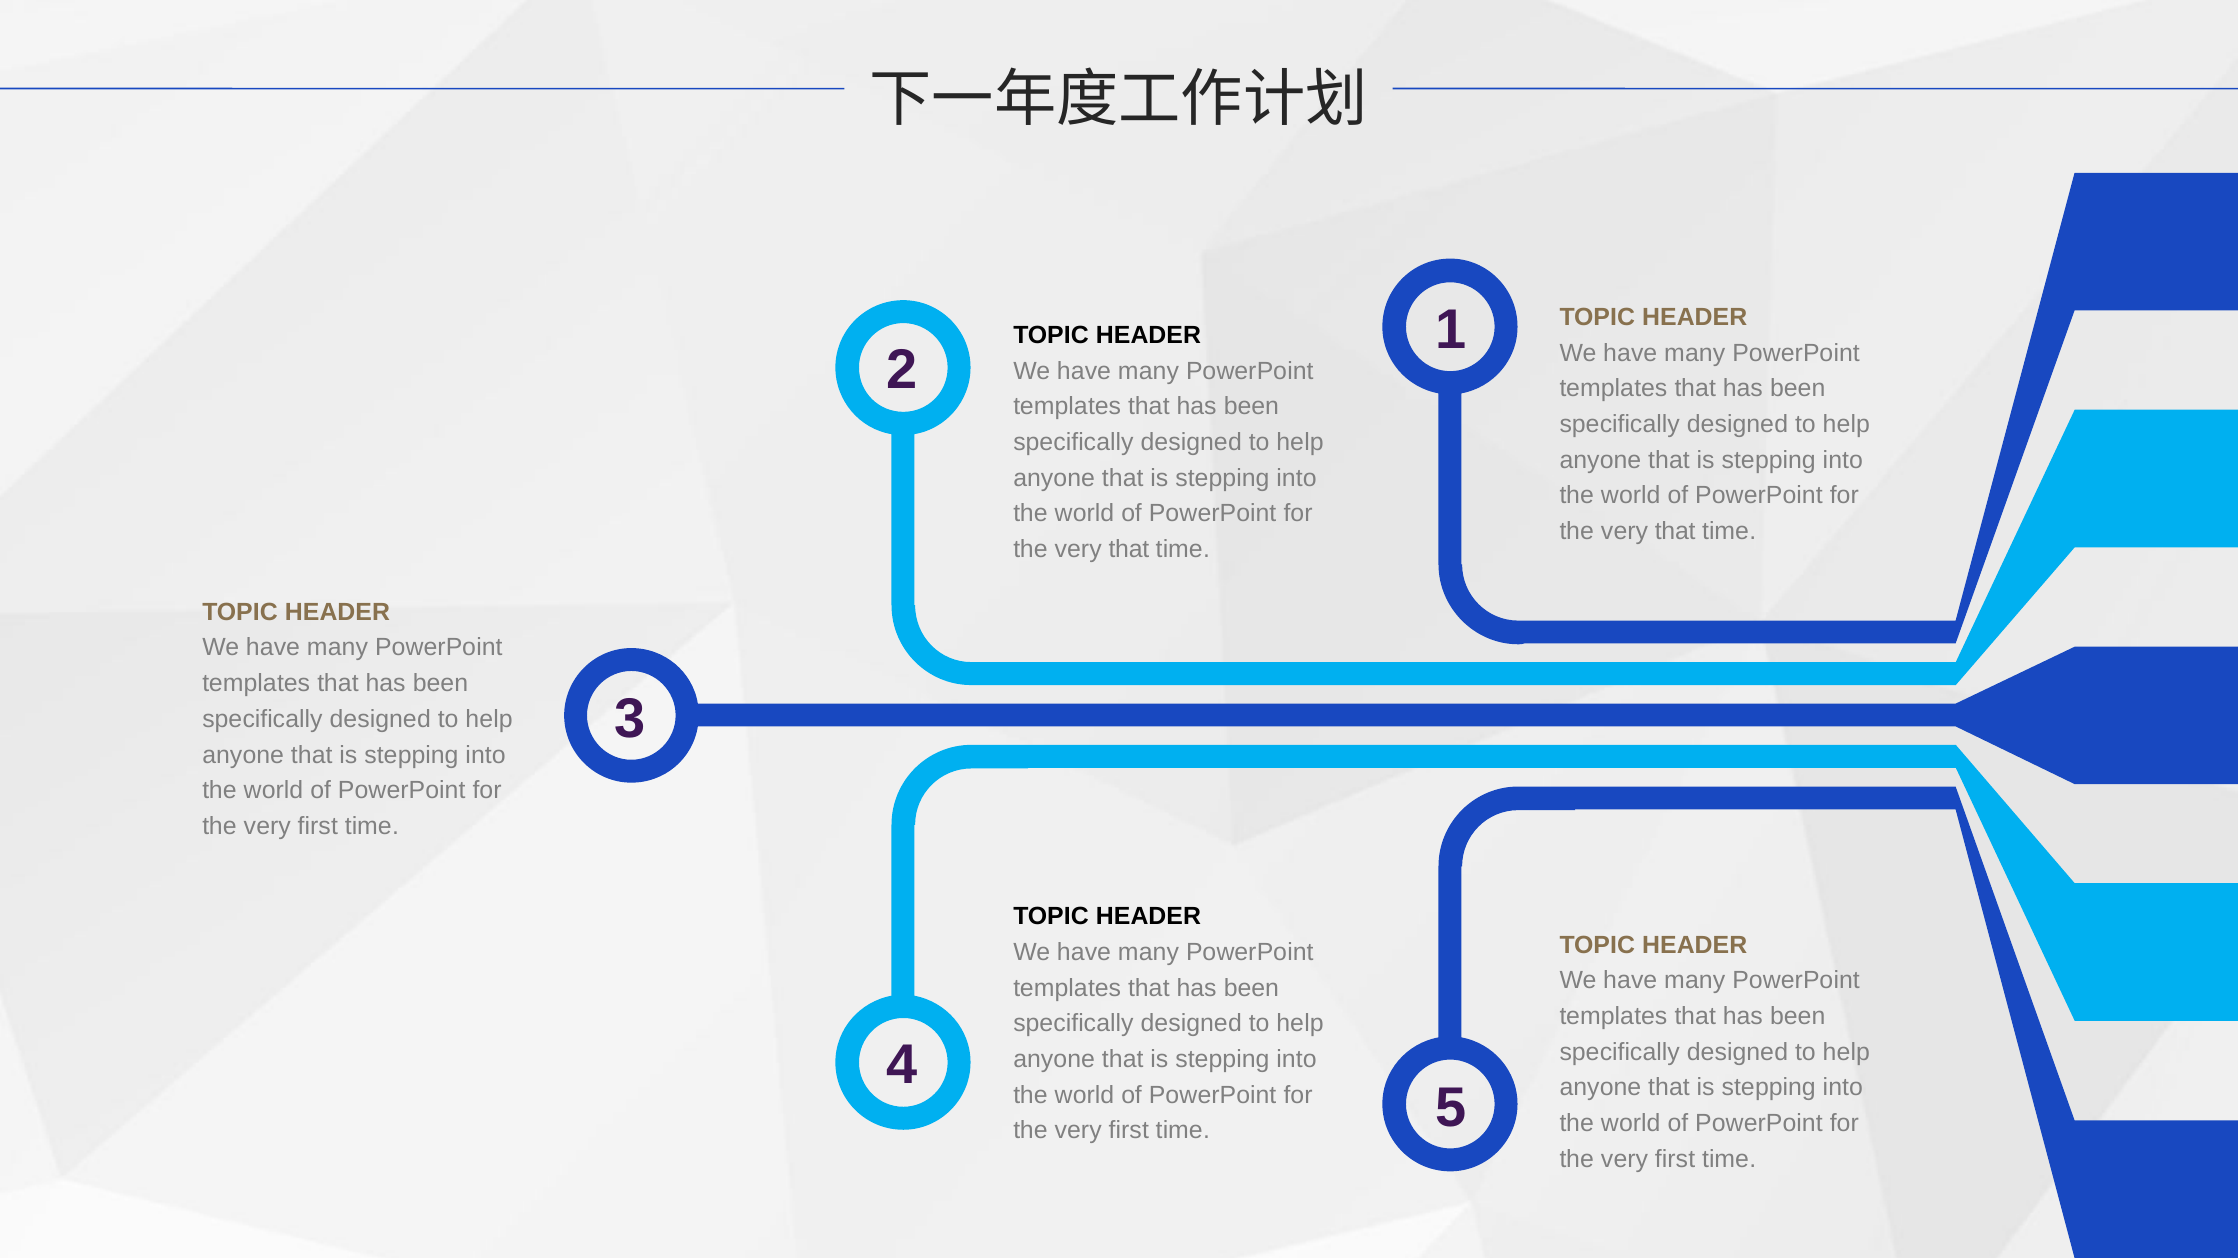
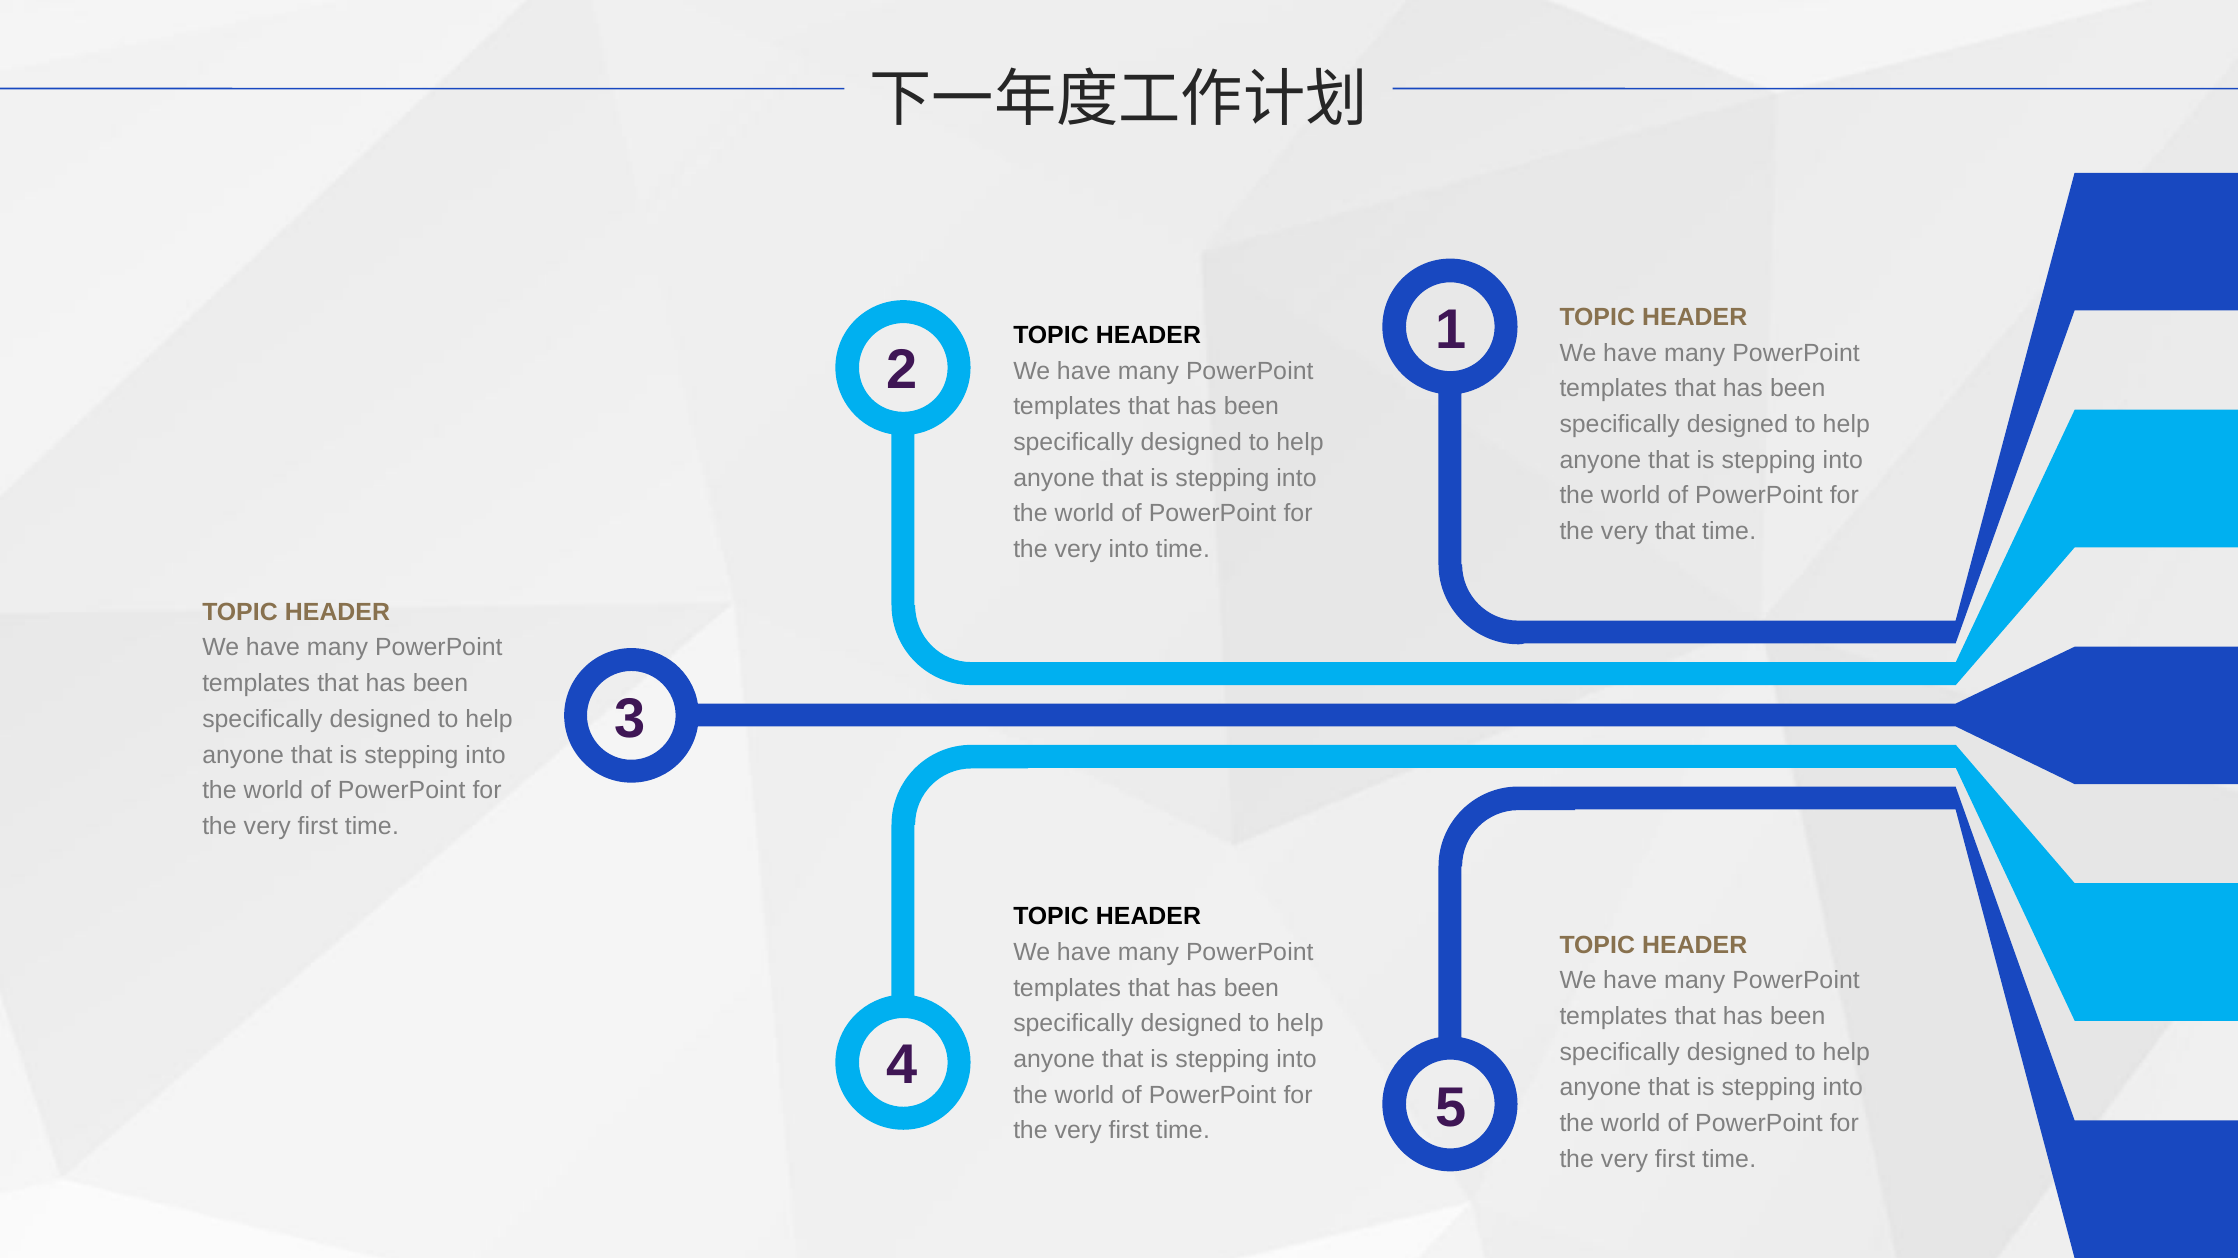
that at (1129, 549): that -> into
